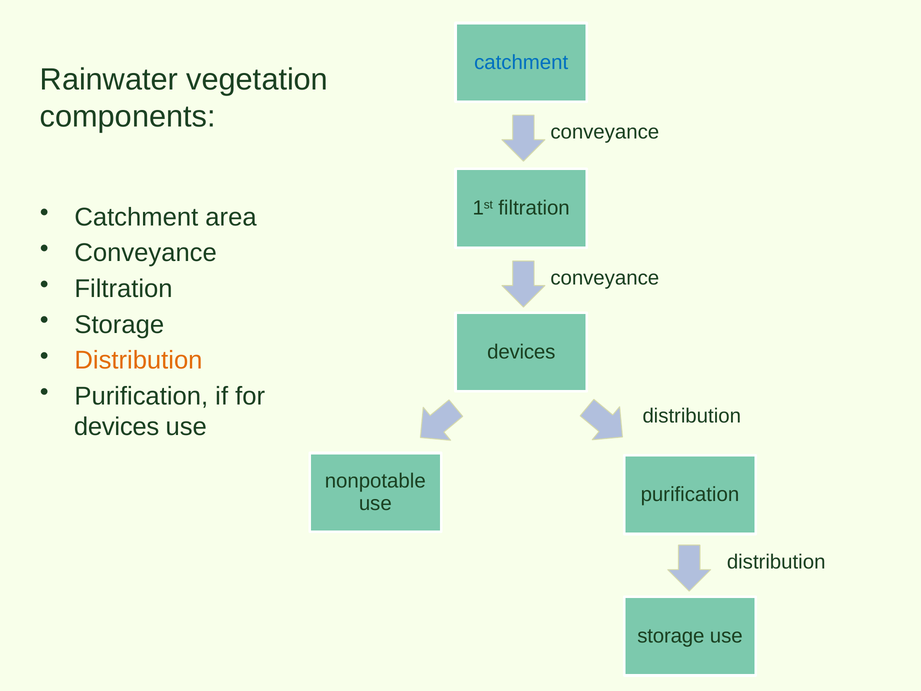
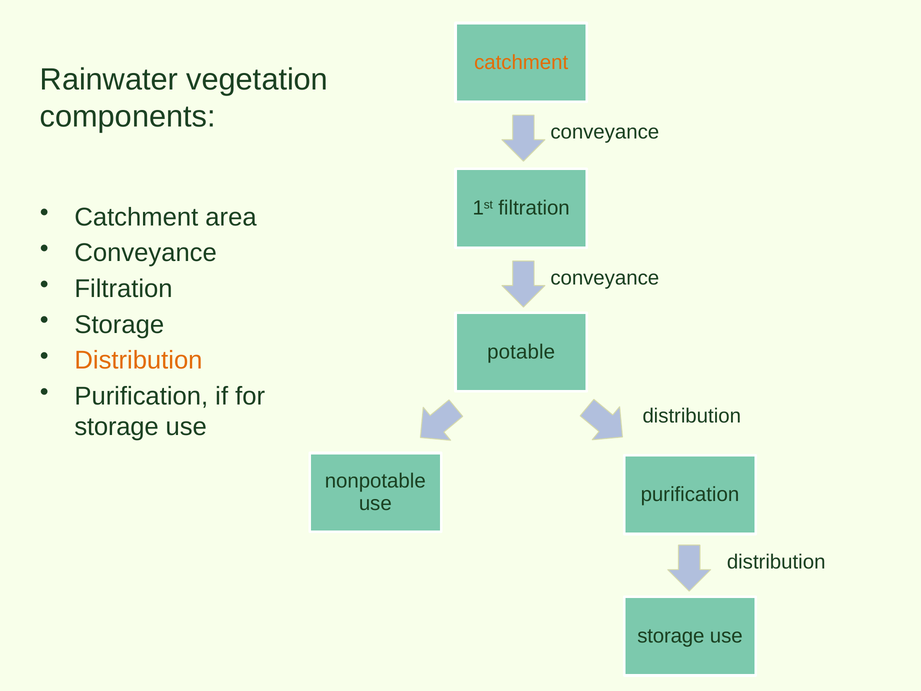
catchment at (521, 62) colour: blue -> orange
devices at (521, 352): devices -> potable
devices at (117, 427): devices -> storage
